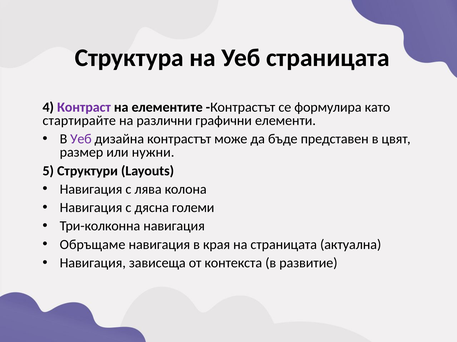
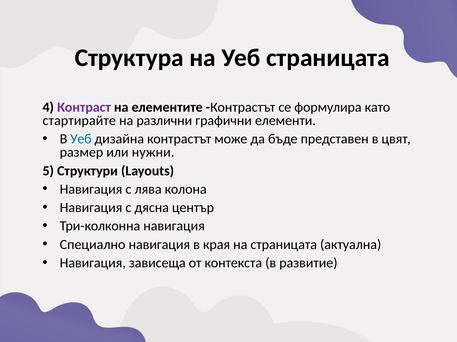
Уеб at (81, 139) colour: purple -> blue
големи: големи -> център
Обръщаме: Обръщаме -> Специално
